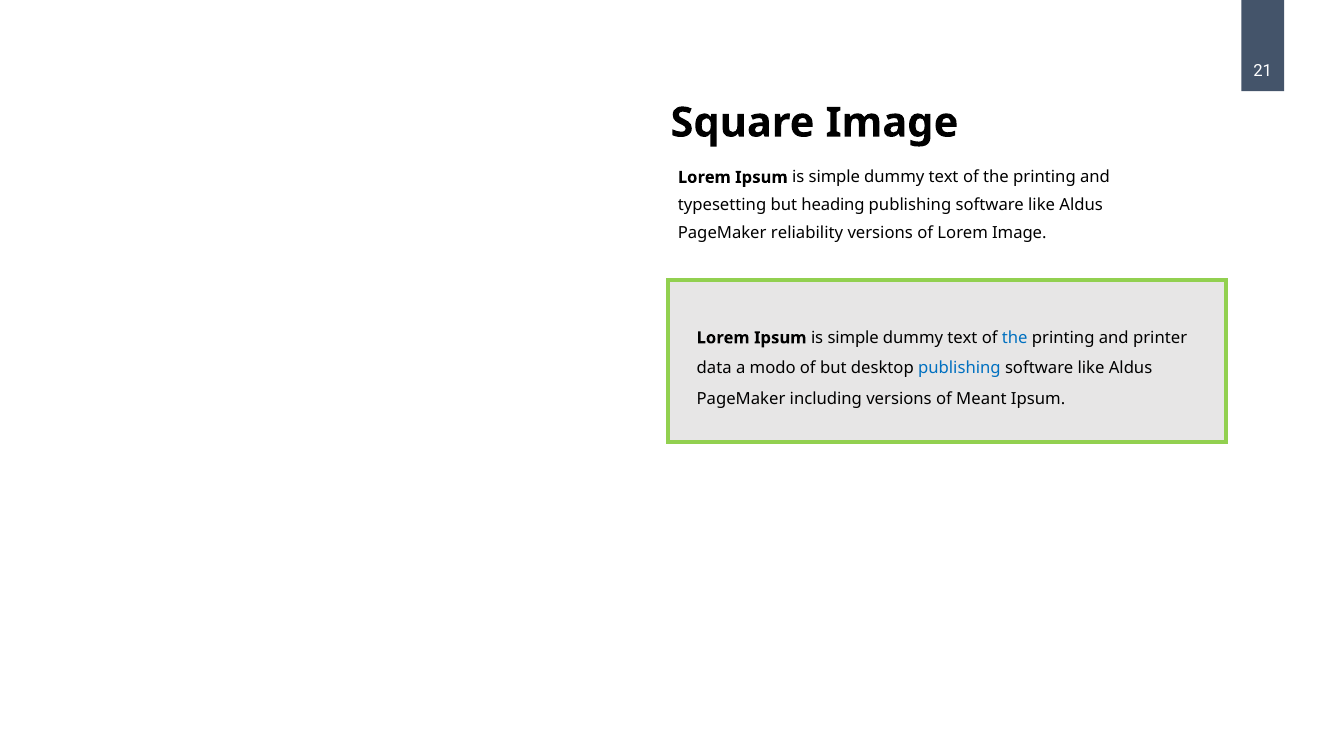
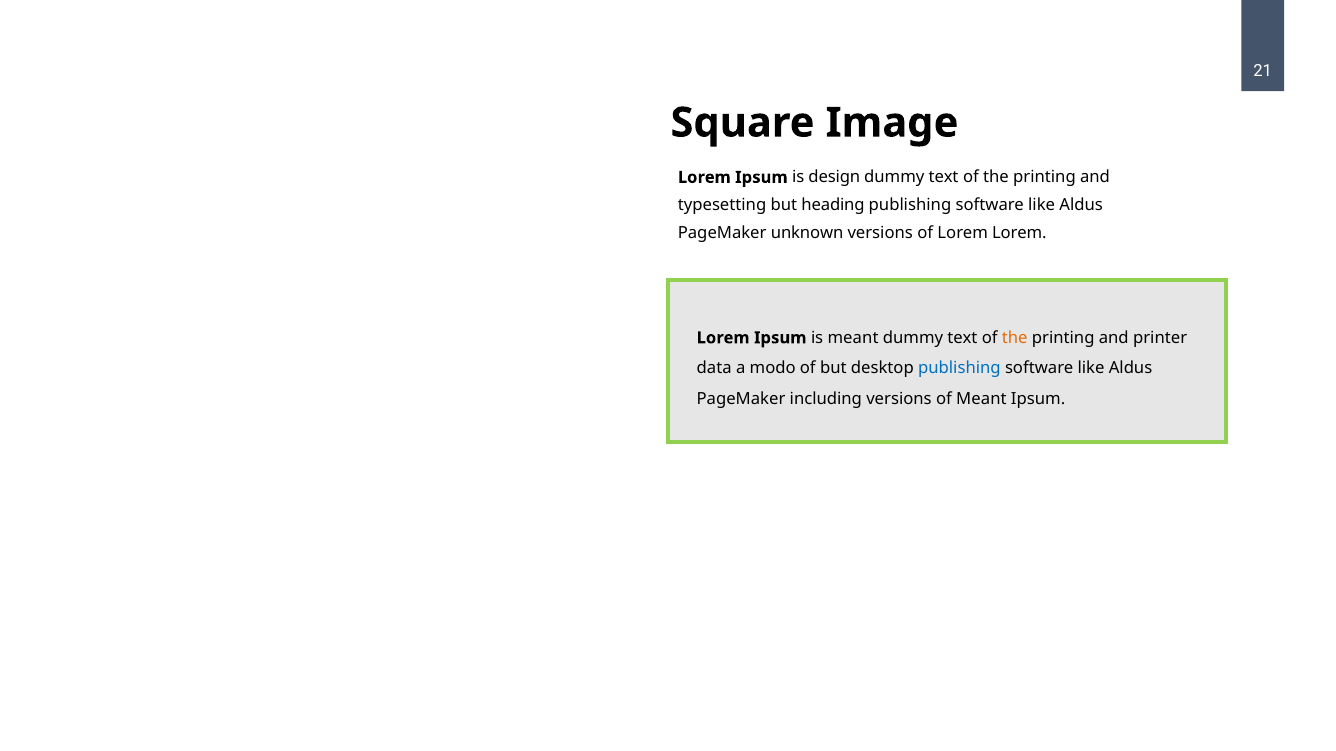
simple at (834, 177): simple -> design
reliability: reliability -> unknown
of Lorem Image: Image -> Lorem
simple at (853, 338): simple -> meant
the at (1015, 338) colour: blue -> orange
